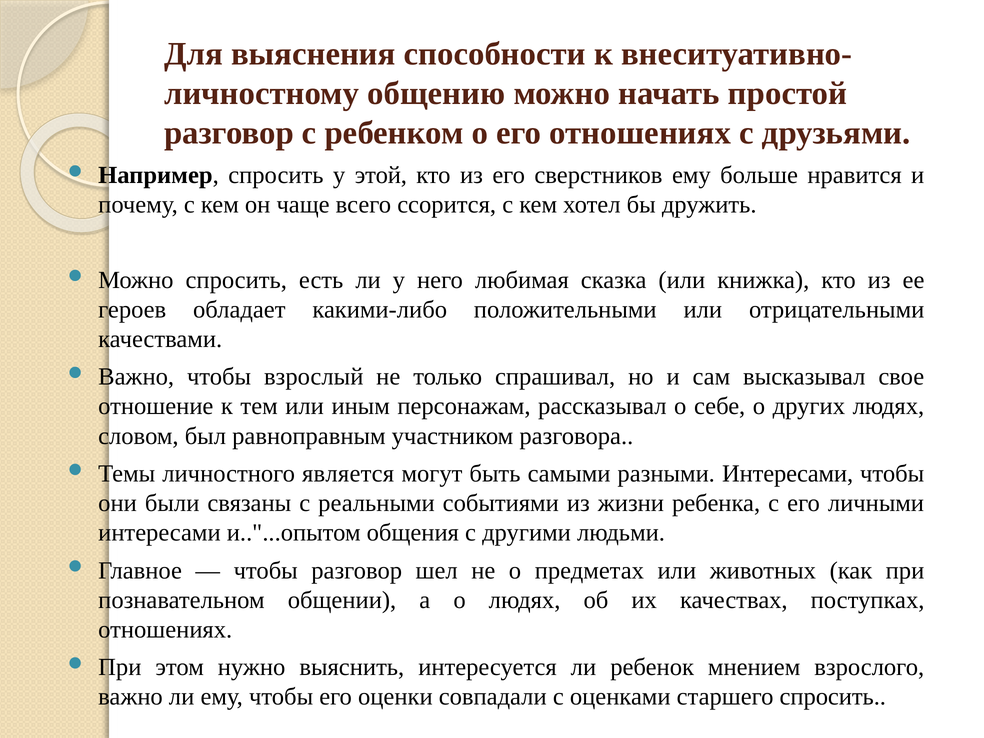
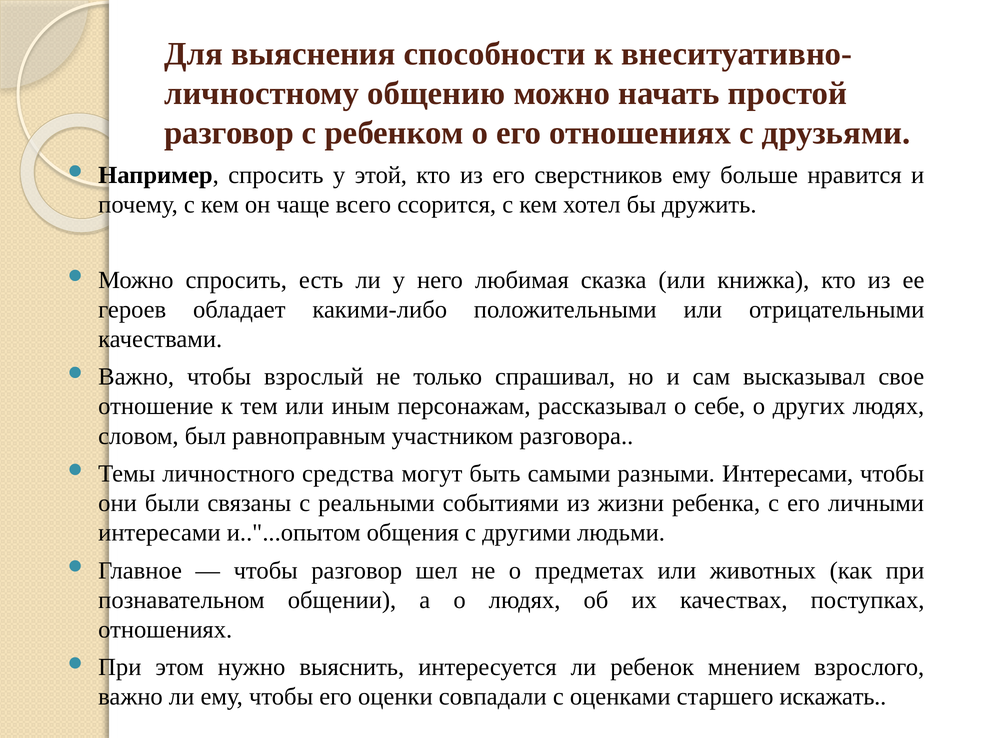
является: является -> средства
старшего спросить: спросить -> искажать
